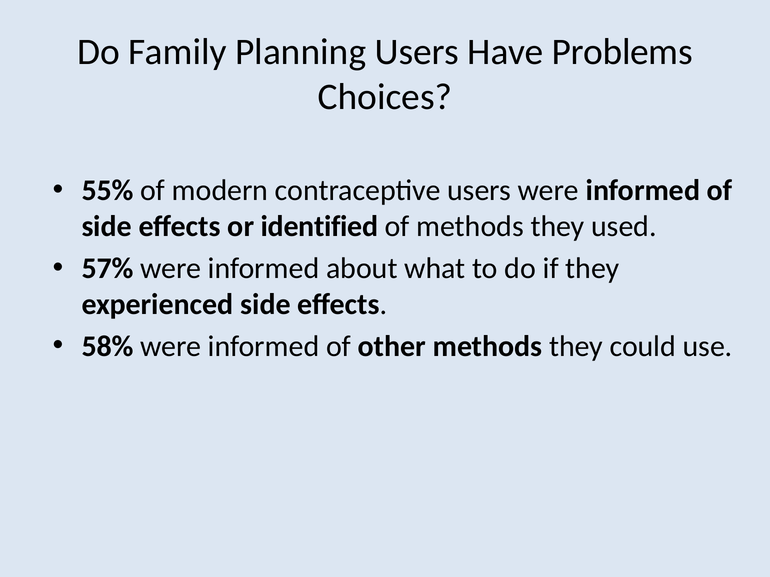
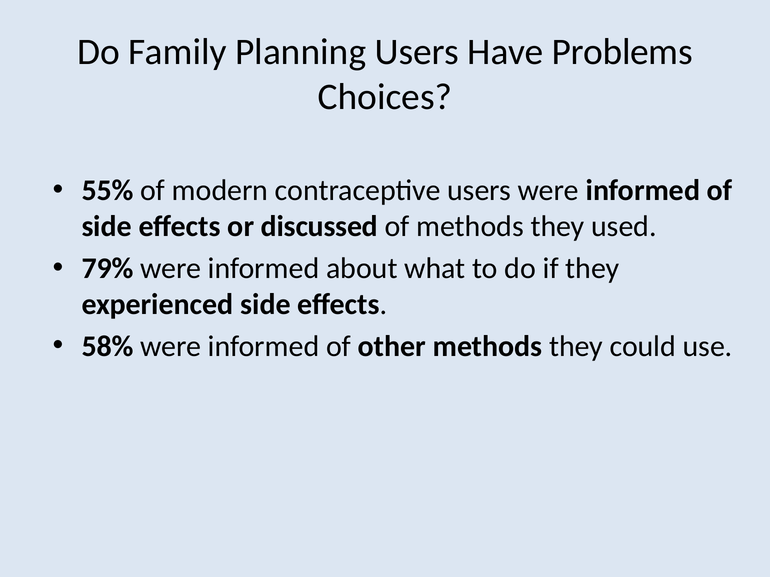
identified: identified -> discussed
57%: 57% -> 79%
